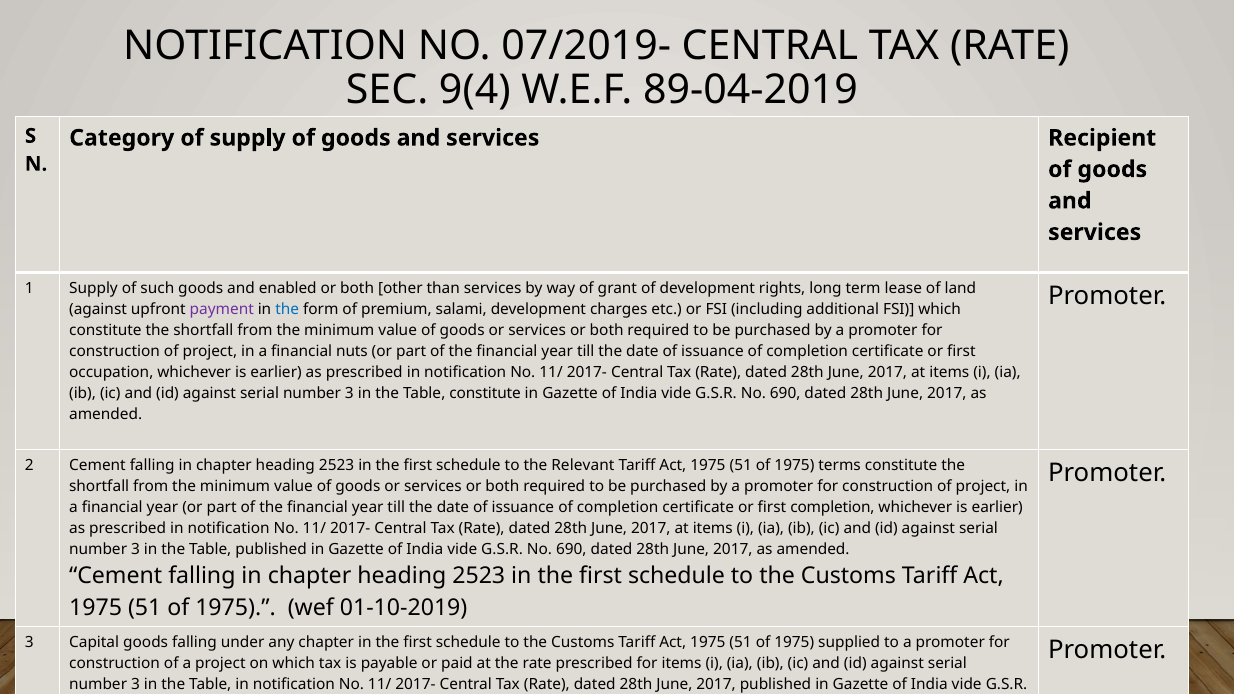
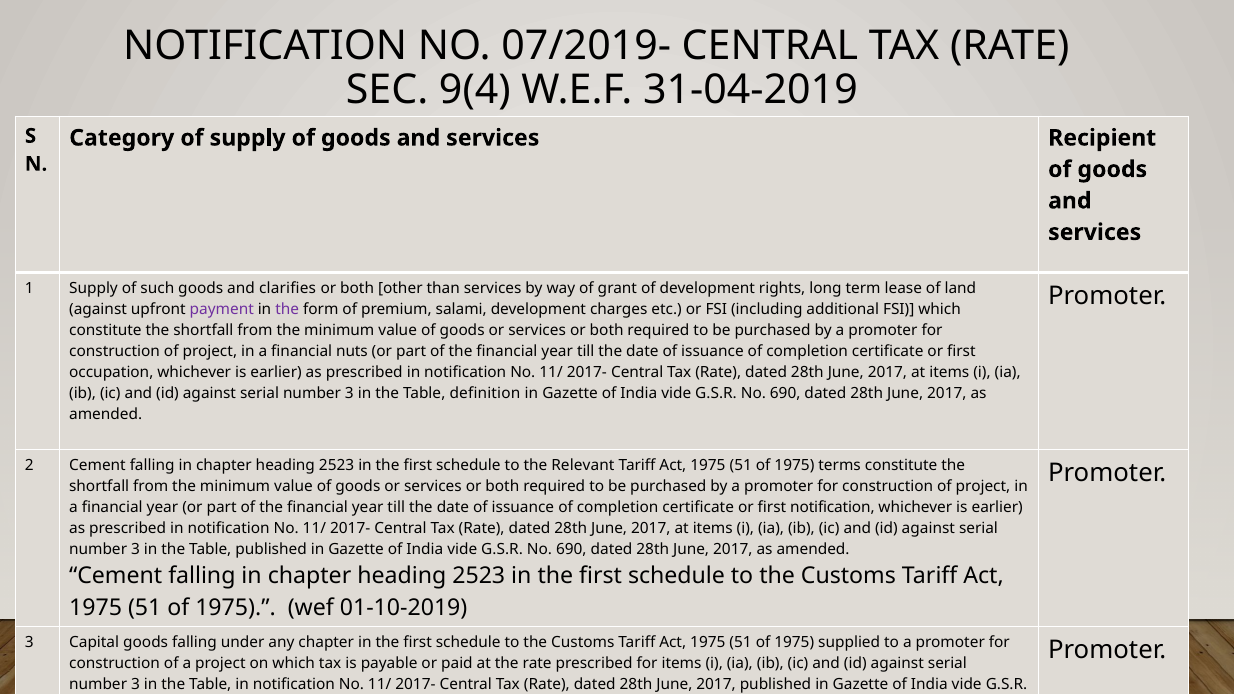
89-04-2019: 89-04-2019 -> 31-04-2019
enabled: enabled -> clarifies
the at (287, 310) colour: blue -> purple
Table constitute: constitute -> definition
first completion: completion -> notification
